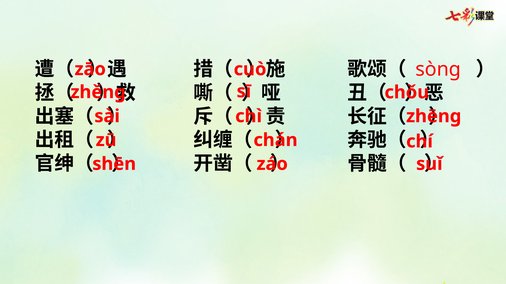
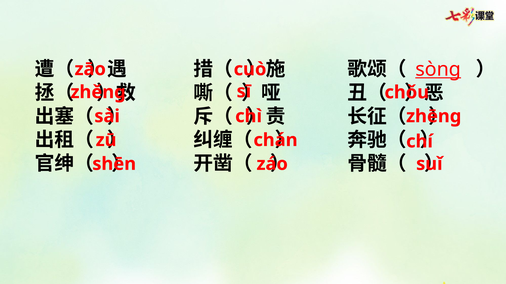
sòng underline: none -> present
